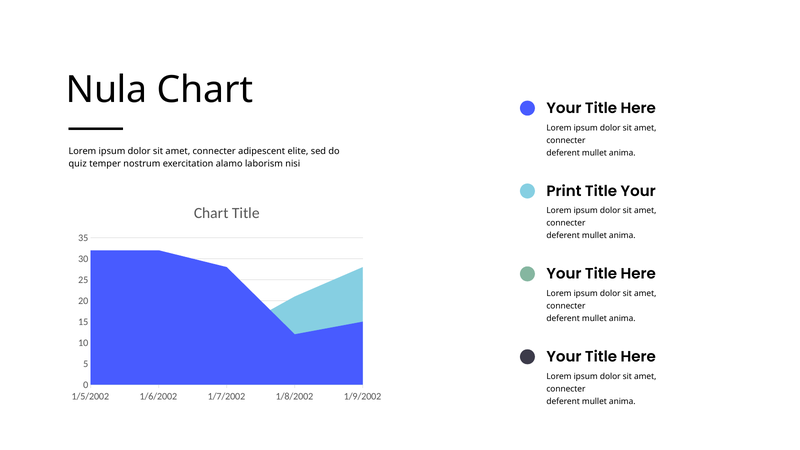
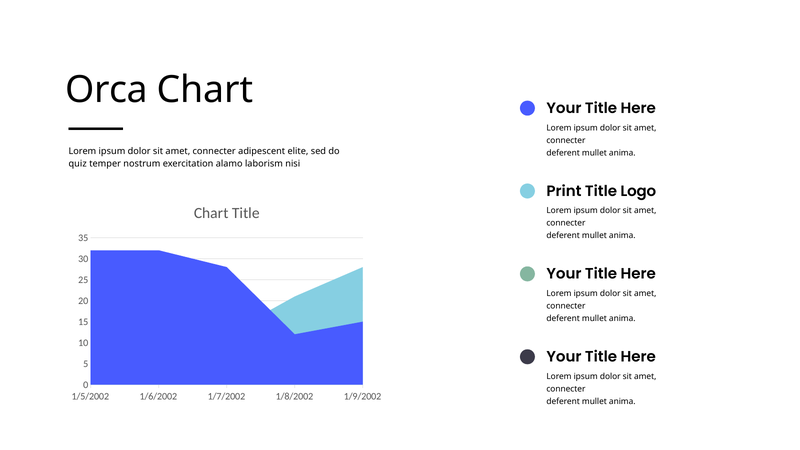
Nula: Nula -> Orca
Your at (638, 191): Your -> Logo
